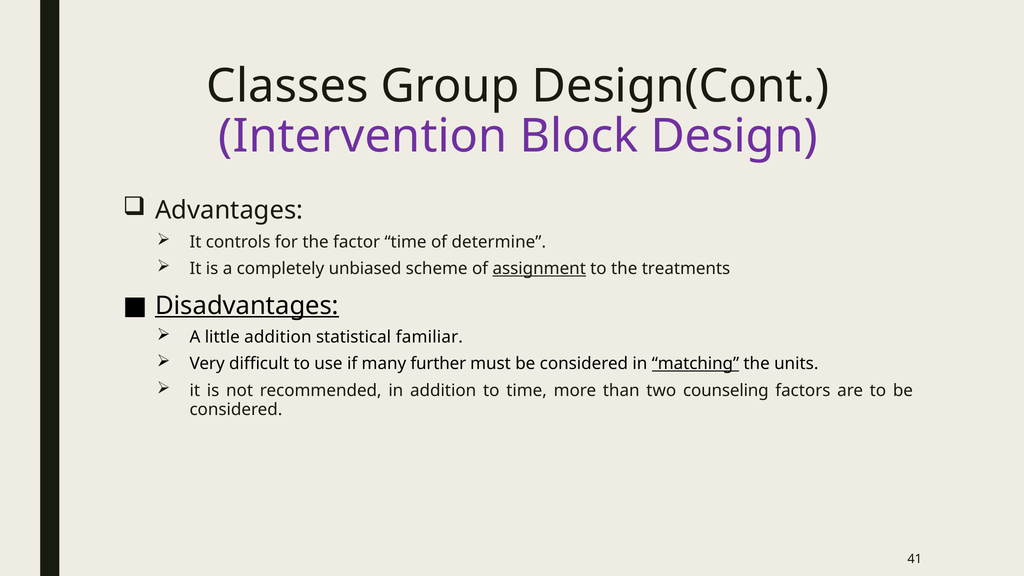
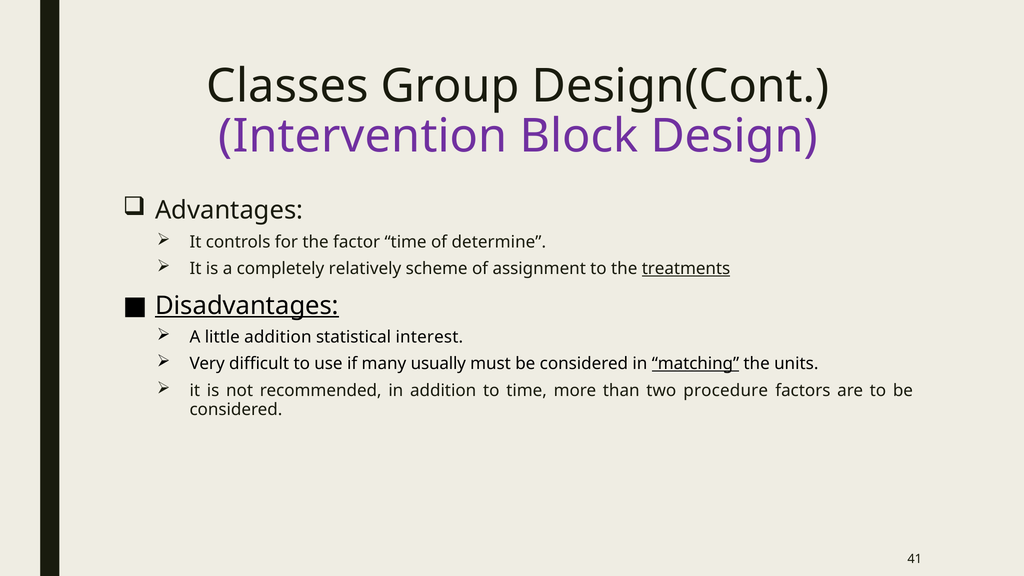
unbiased: unbiased -> relatively
assignment underline: present -> none
treatments underline: none -> present
familiar: familiar -> interest
further: further -> usually
counseling: counseling -> procedure
